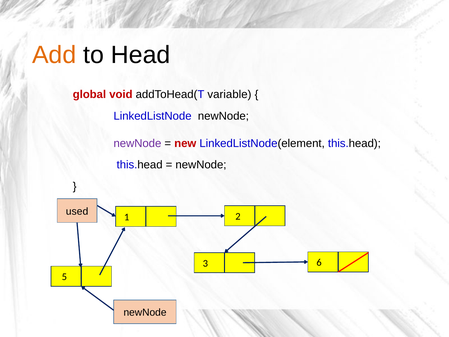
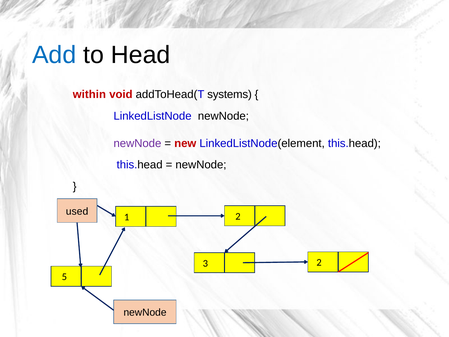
Add colour: orange -> blue
global: global -> within
variable: variable -> systems
3 6: 6 -> 2
